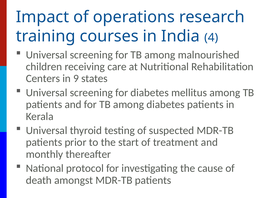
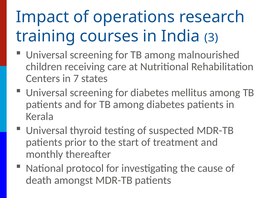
4: 4 -> 3
9: 9 -> 7
